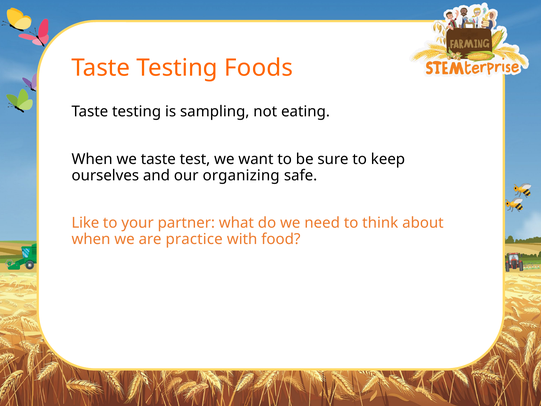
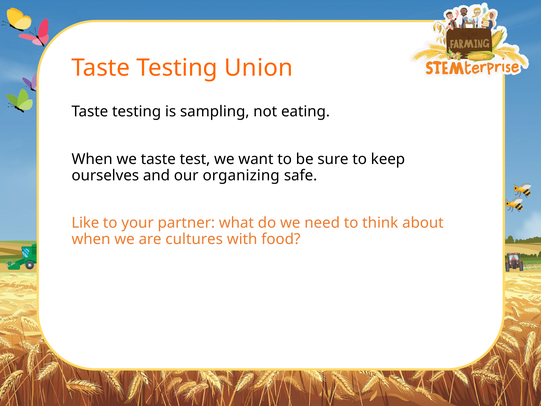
Foods: Foods -> Union
practice: practice -> cultures
